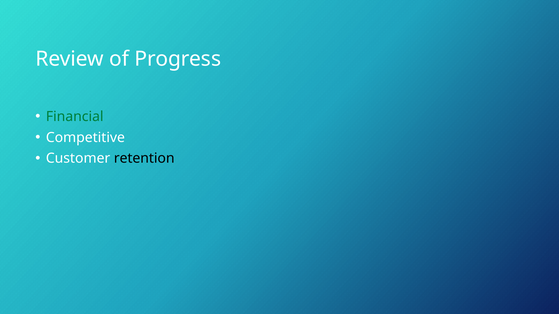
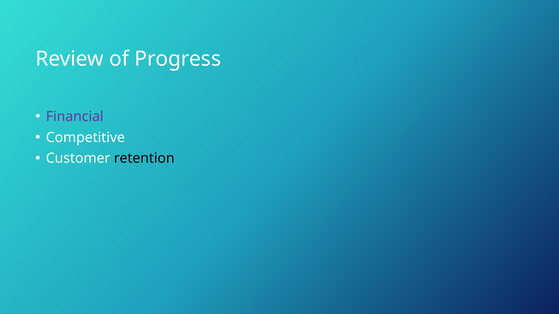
Financial colour: green -> purple
